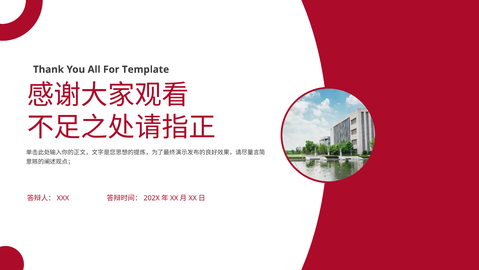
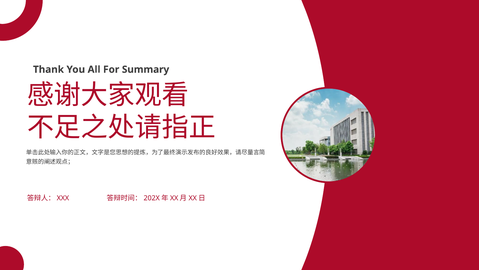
Template: Template -> Summary
